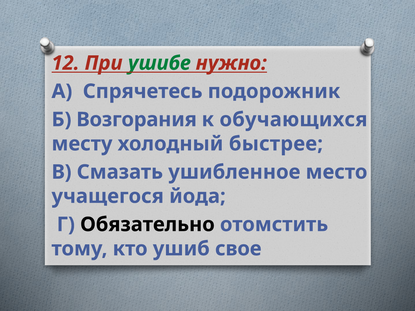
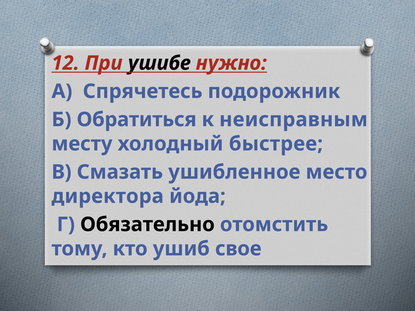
ушибе colour: green -> black
Возгорания: Возгорания -> Обратиться
обучающихся: обучающихся -> неисправным
учащегося: учащегося -> директора
